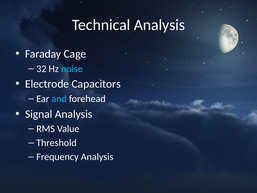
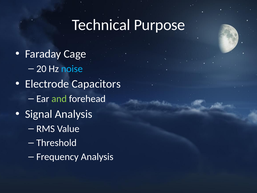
Technical Analysis: Analysis -> Purpose
32: 32 -> 20
and colour: light blue -> light green
